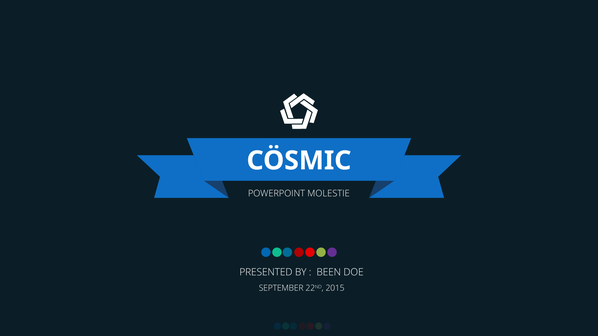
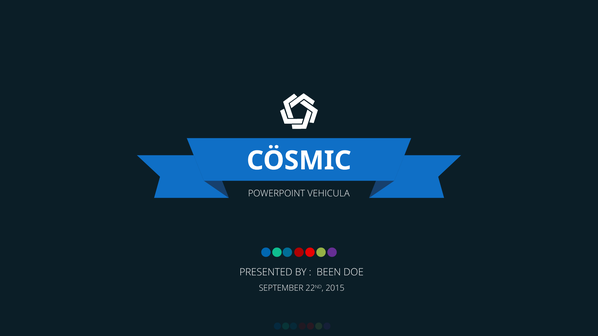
MOLESTIE: MOLESTIE -> VEHICULA
